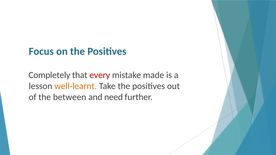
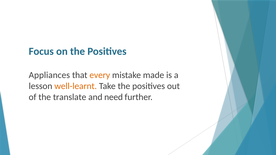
Completely: Completely -> Appliances
every colour: red -> orange
between: between -> translate
